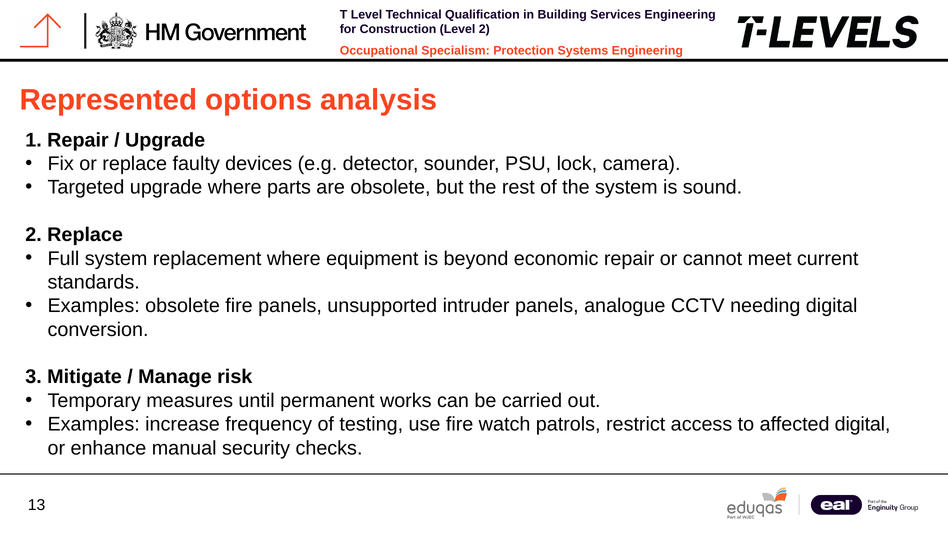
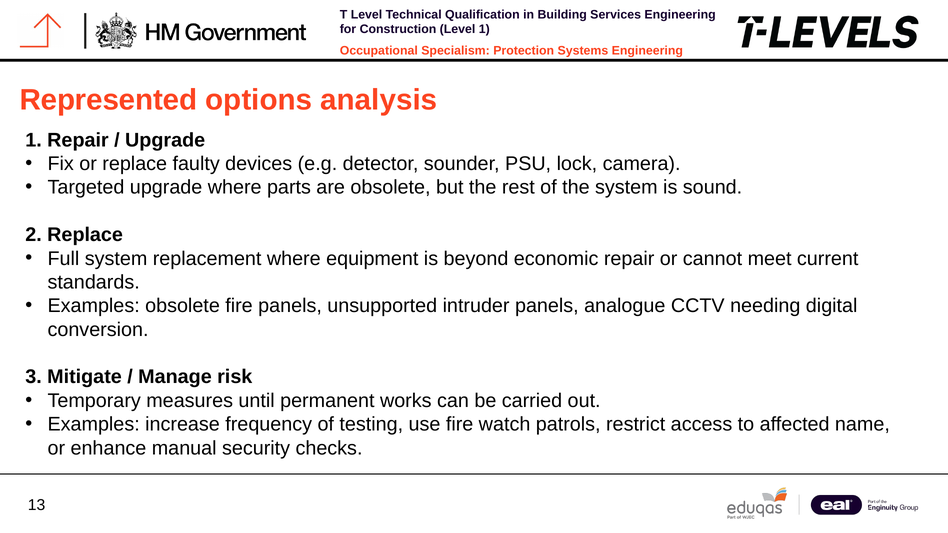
2 at (484, 29): 2 -> 1
affected digital: digital -> name
